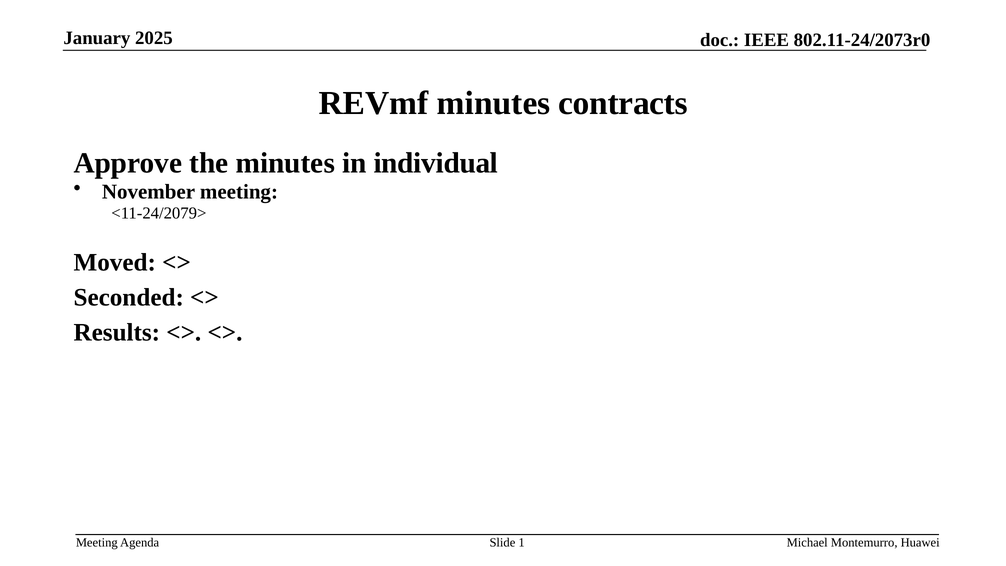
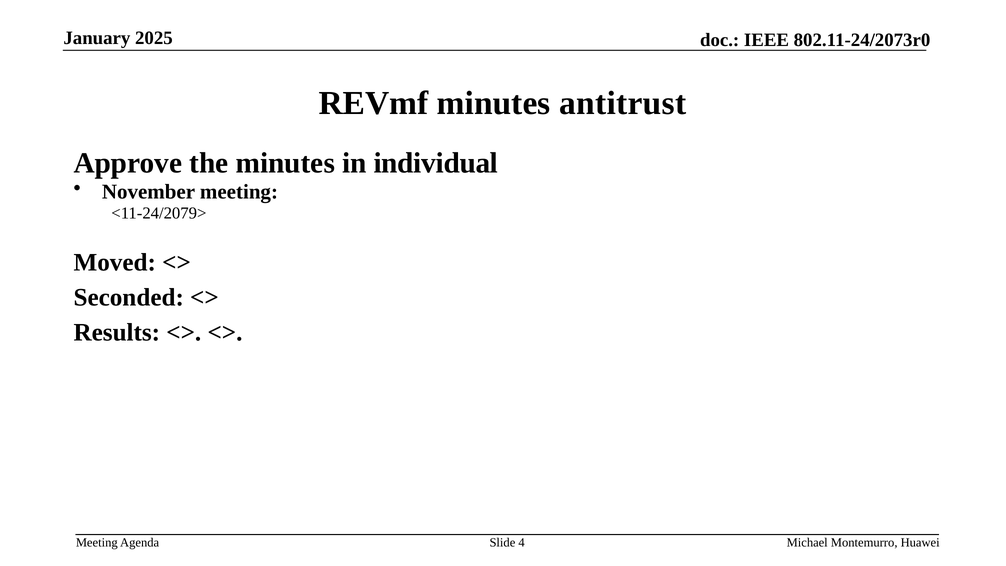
contracts: contracts -> antitrust
1: 1 -> 4
